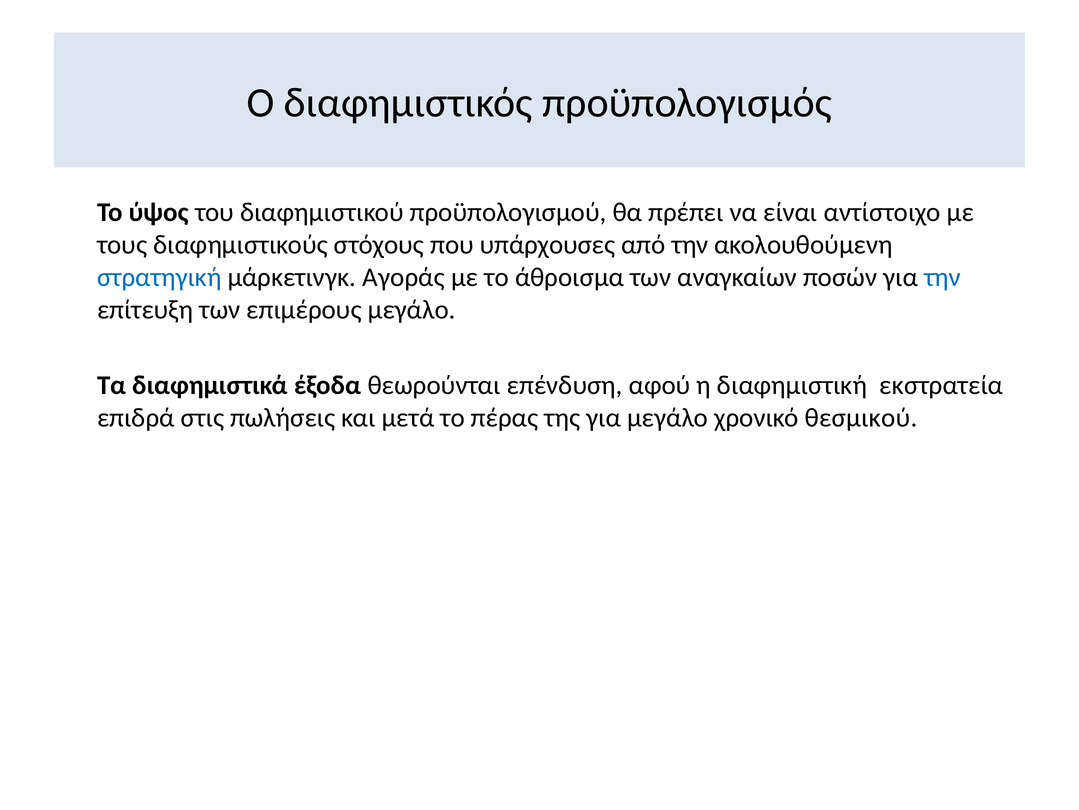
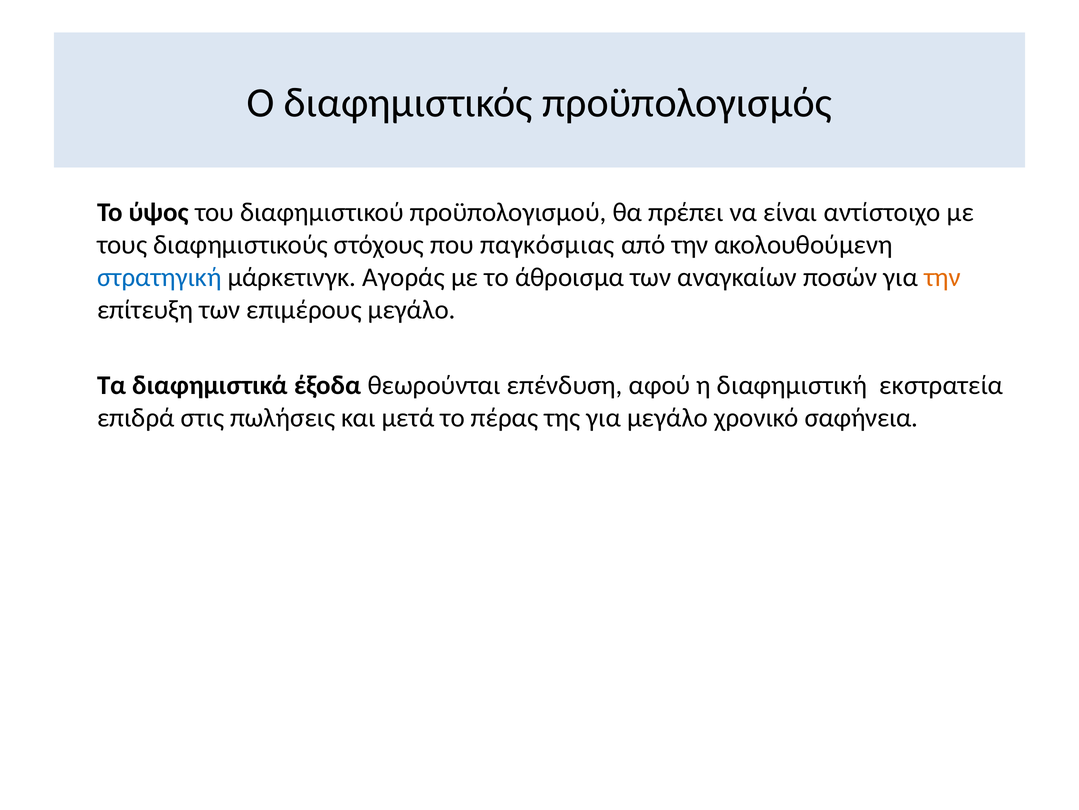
υπάρχουσες: υπάρχουσες -> παγκόσμιας
την at (942, 277) colour: blue -> orange
θεσμικού: θεσμικού -> σαφήνεια
